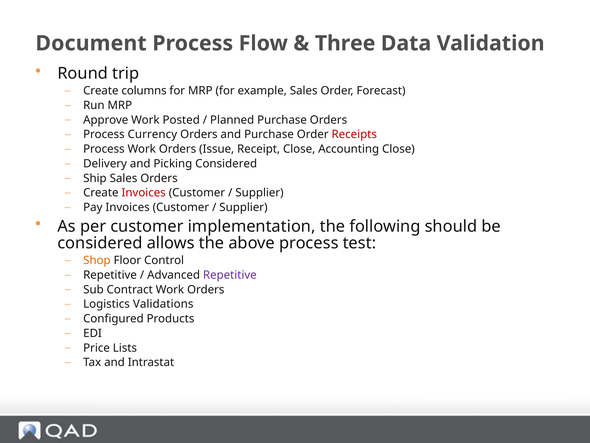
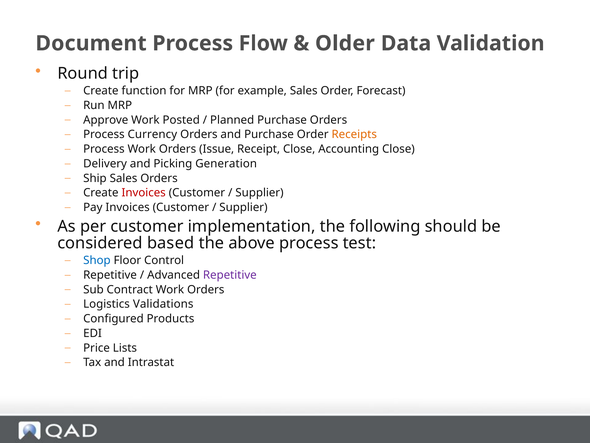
Three: Three -> Older
columns: columns -> function
Receipts colour: red -> orange
Picking Considered: Considered -> Generation
allows: allows -> based
Shop colour: orange -> blue
